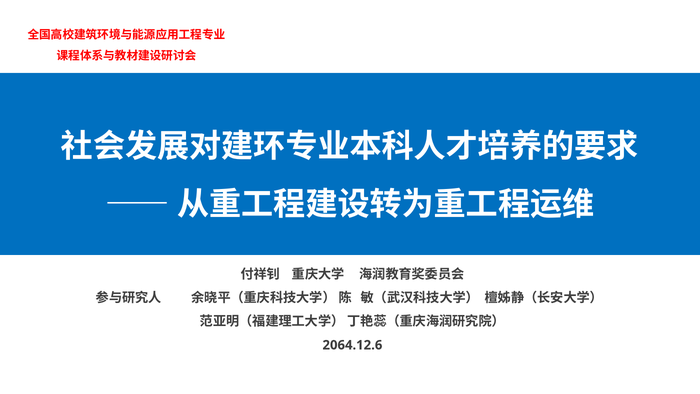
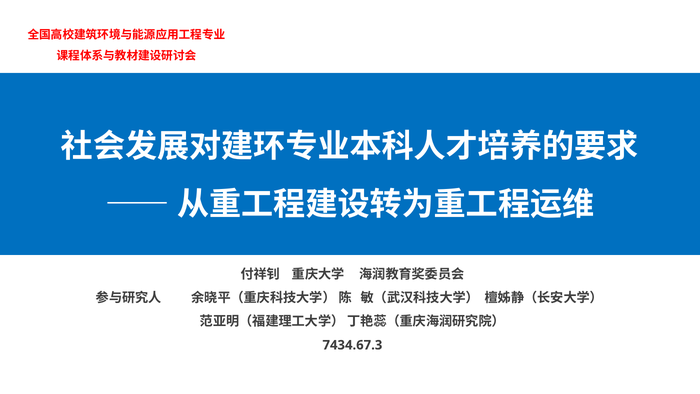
2064.12.6: 2064.12.6 -> 7434.67.3
